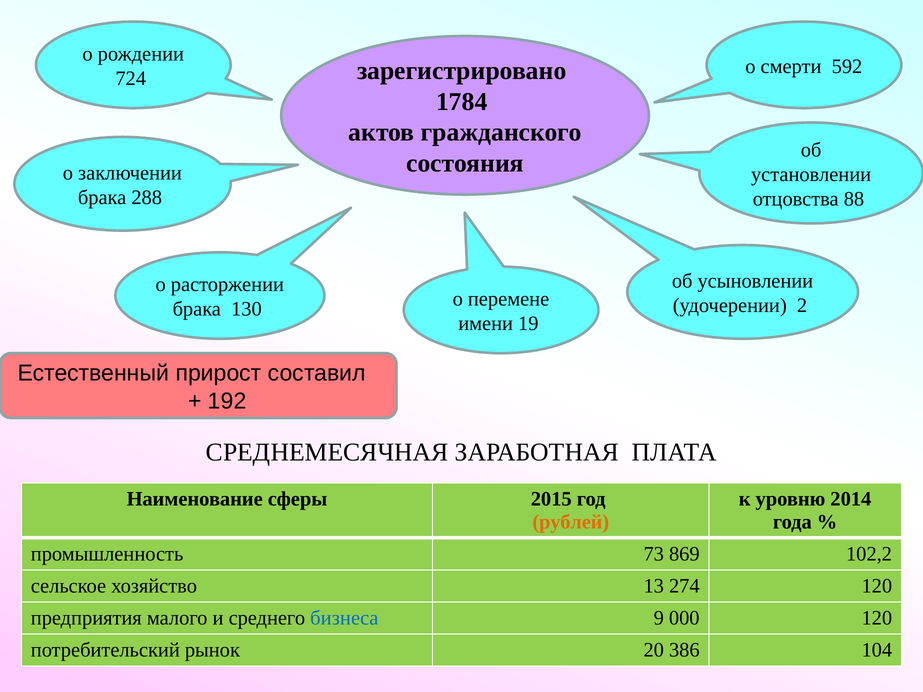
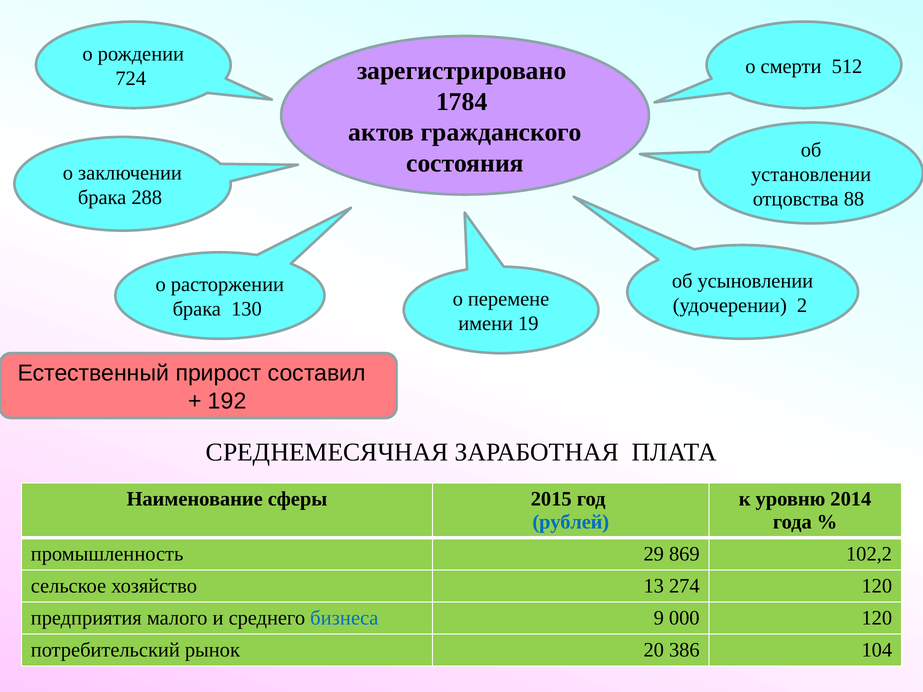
592: 592 -> 512
рублей colour: orange -> blue
73: 73 -> 29
